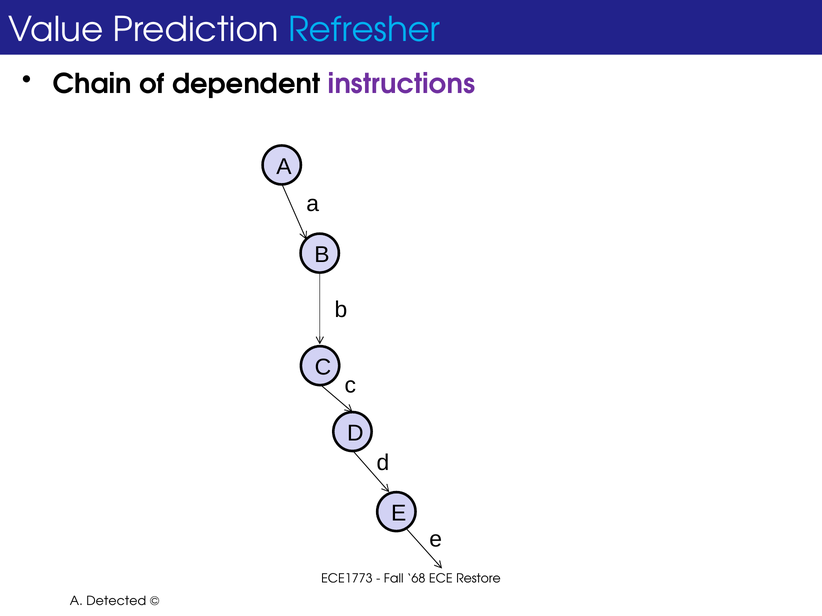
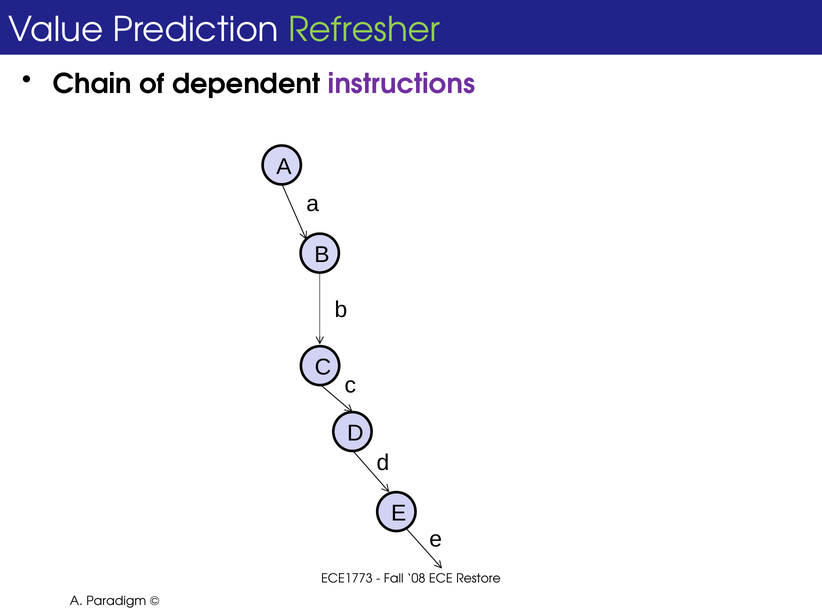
Refresher colour: light blue -> light green
68: 68 -> 08
Detected: Detected -> Paradigm
